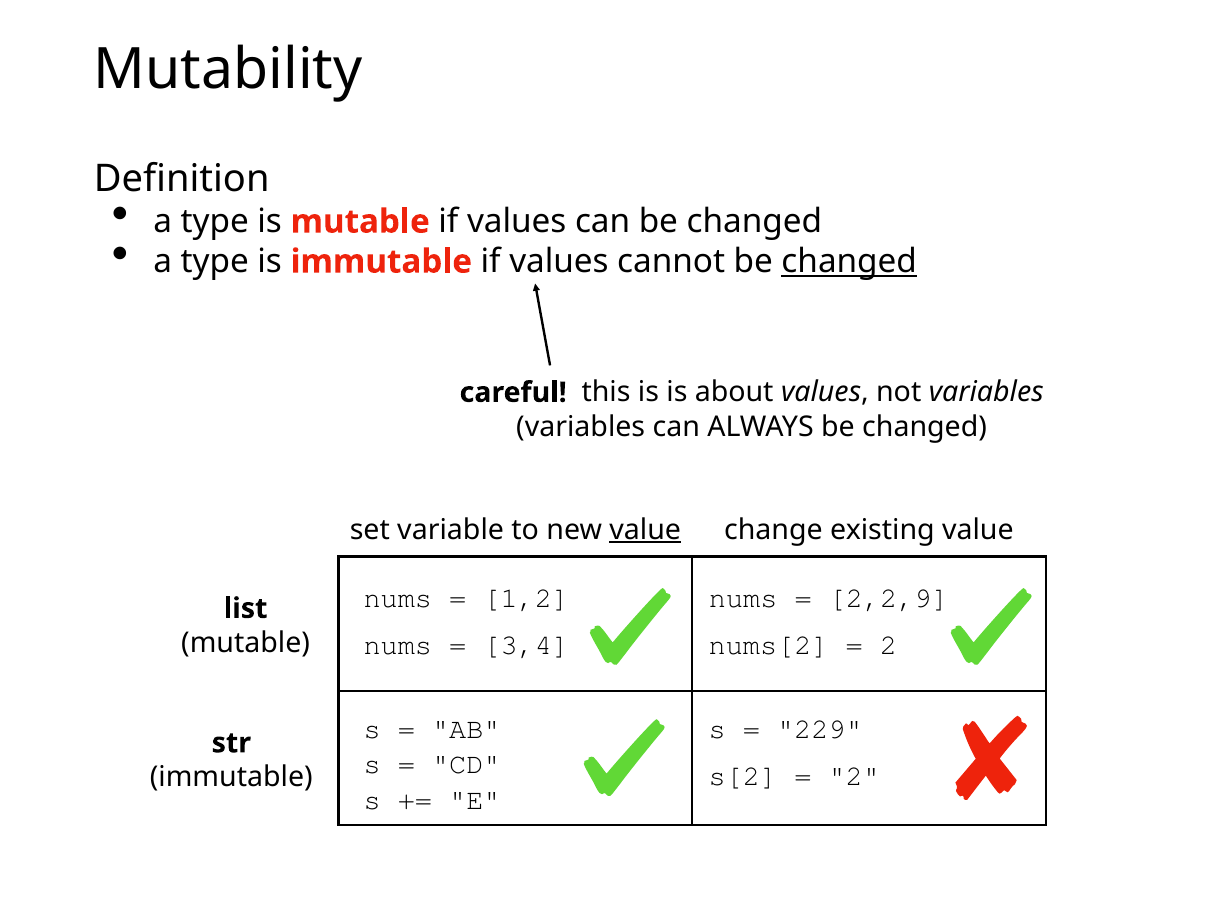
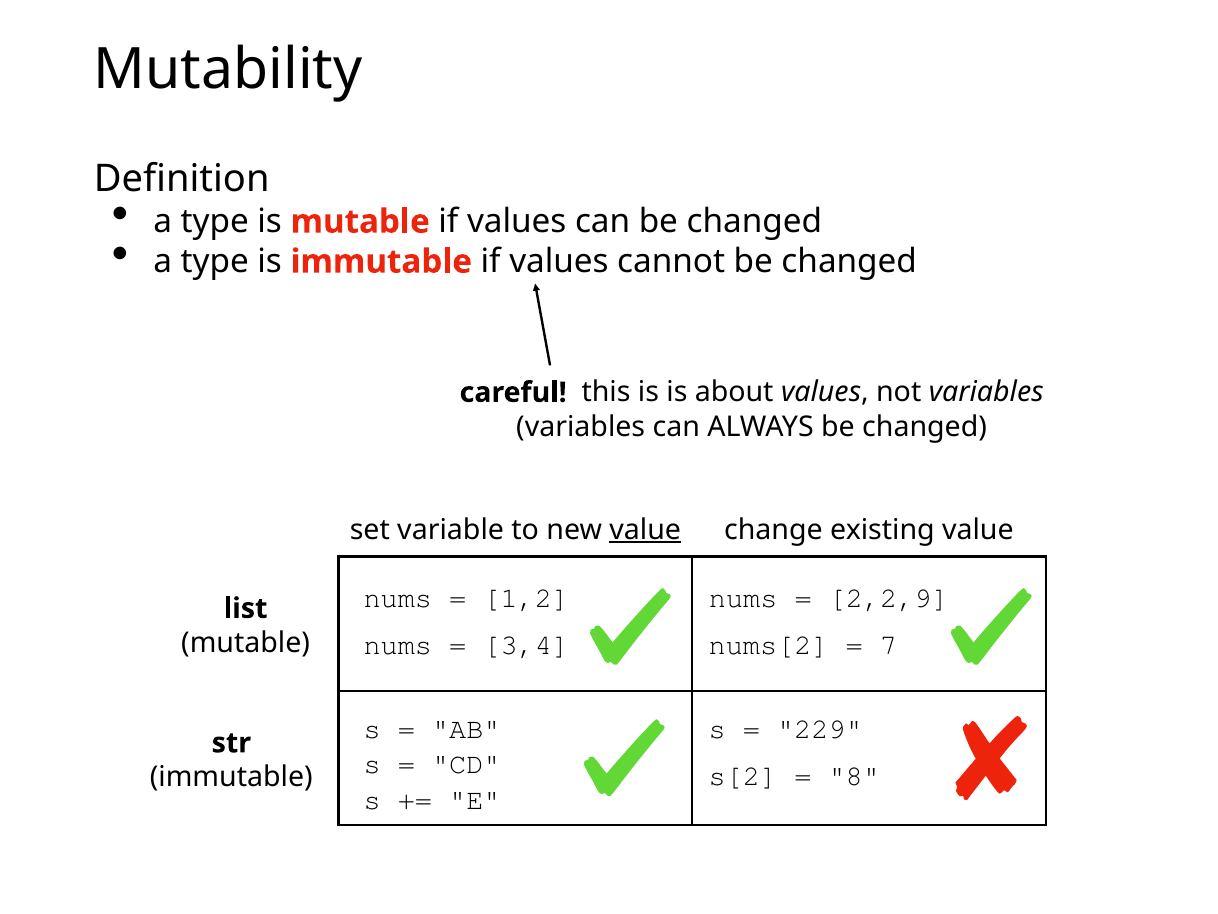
changed at (849, 261) underline: present -> none
2 at (889, 645): 2 -> 7
2 at (854, 776): 2 -> 8
